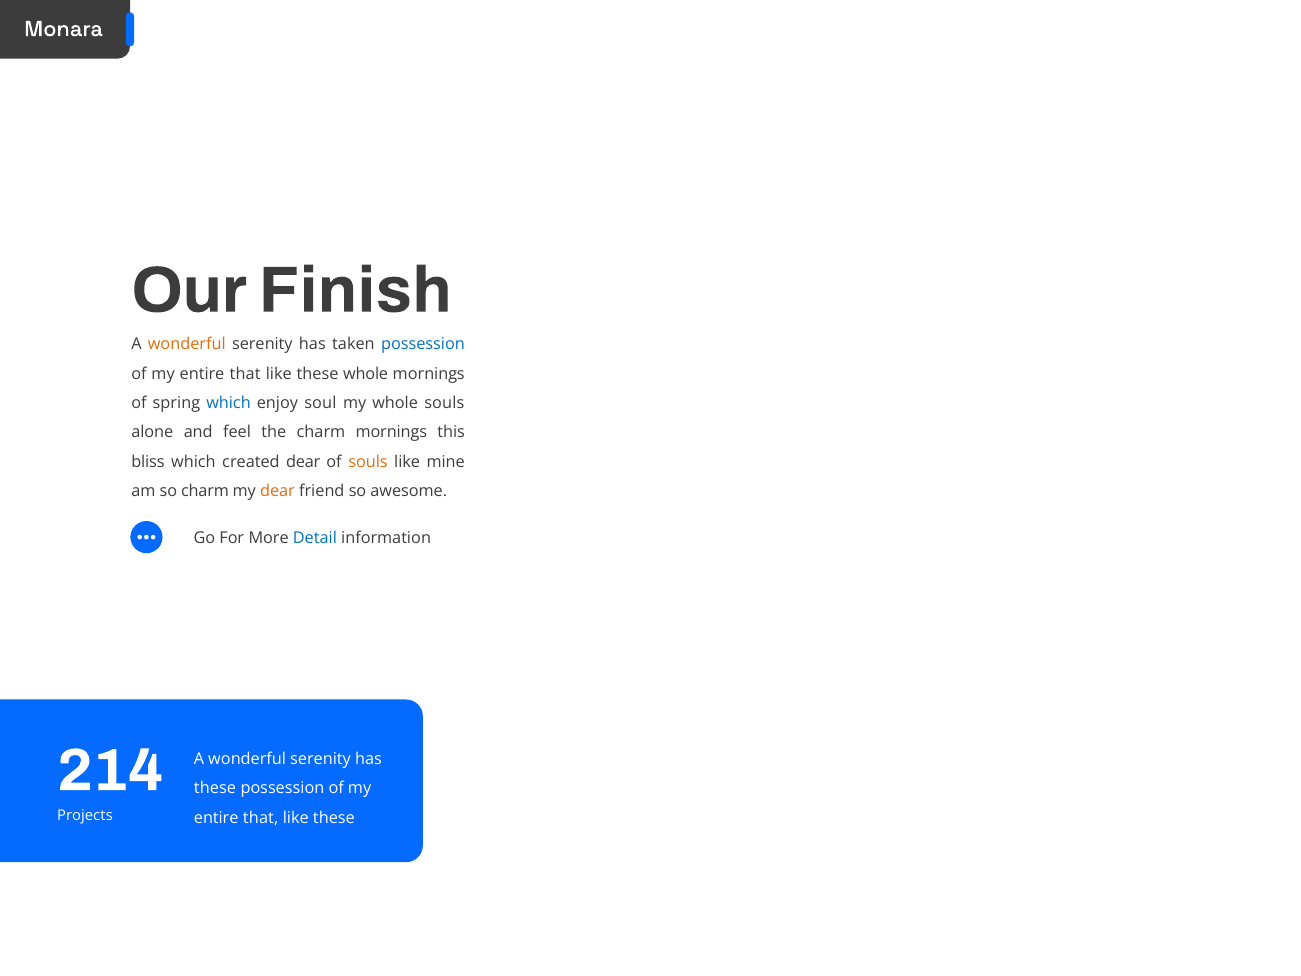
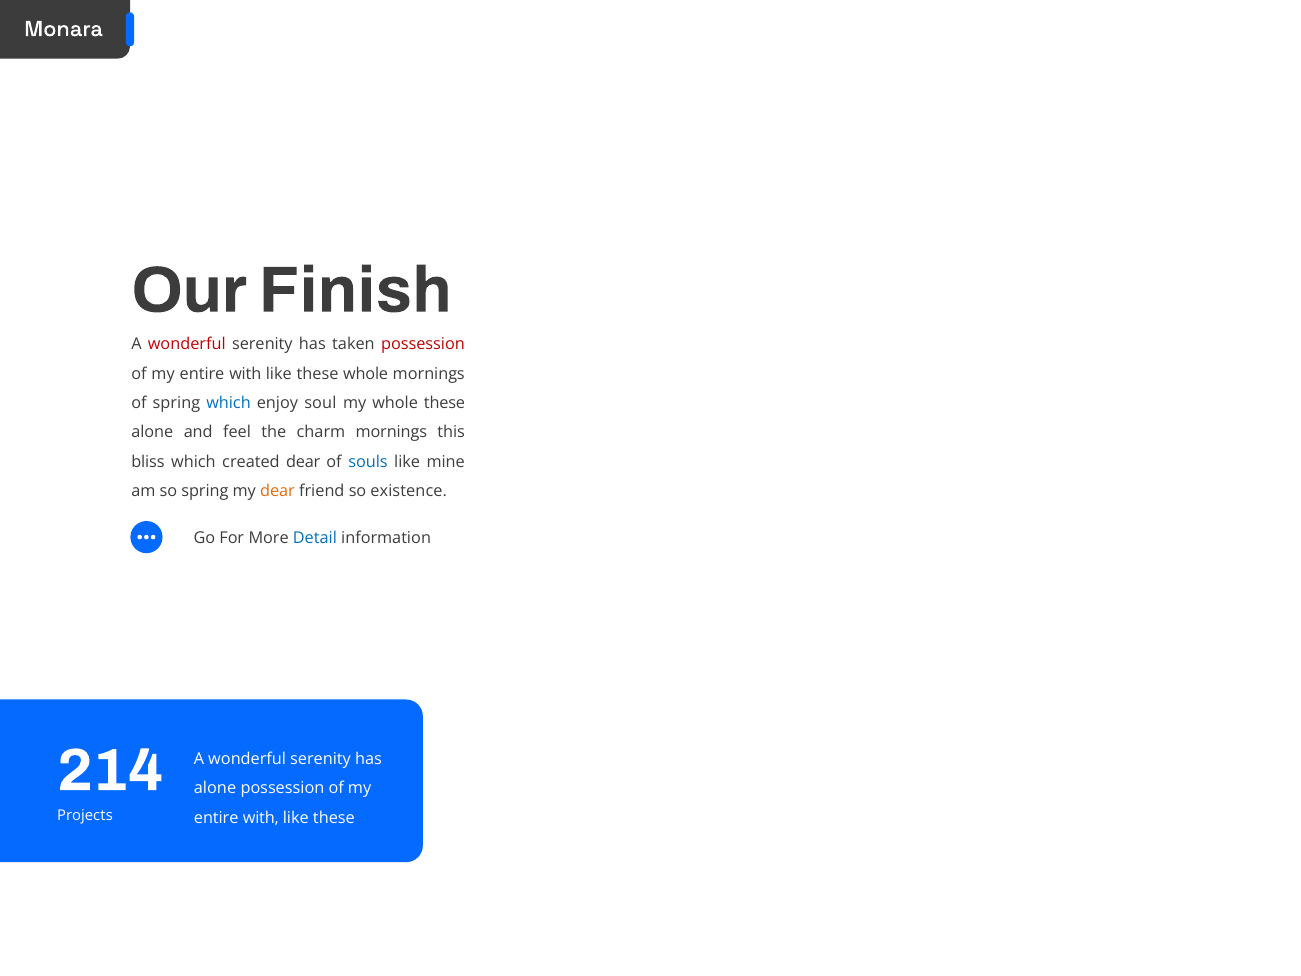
wonderful at (187, 344) colour: orange -> red
possession at (423, 344) colour: blue -> red
that at (245, 374): that -> with
whole souls: souls -> these
souls at (368, 462) colour: orange -> blue
so charm: charm -> spring
awesome: awesome -> existence
these at (215, 788): these -> alone
that at (261, 818): that -> with
